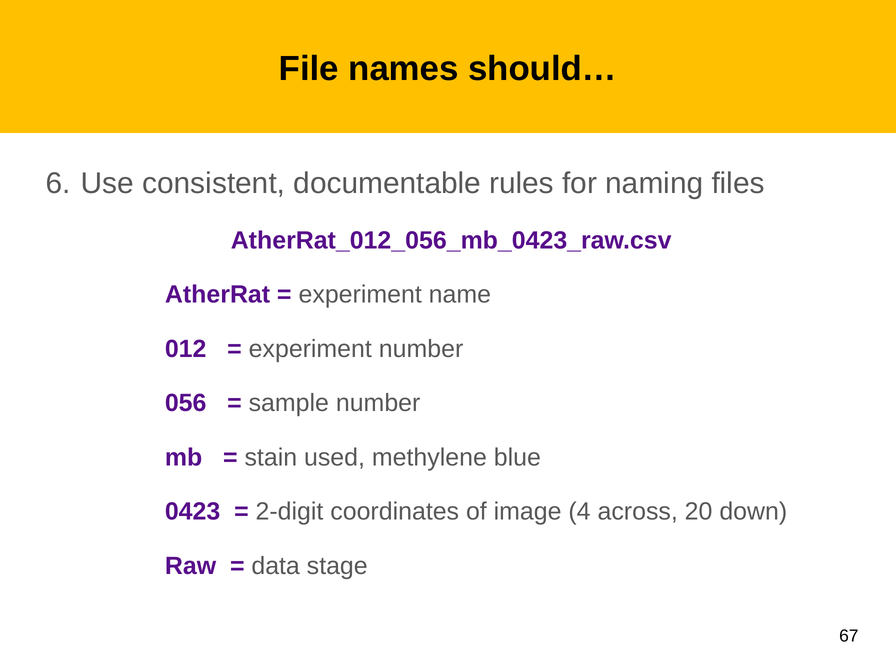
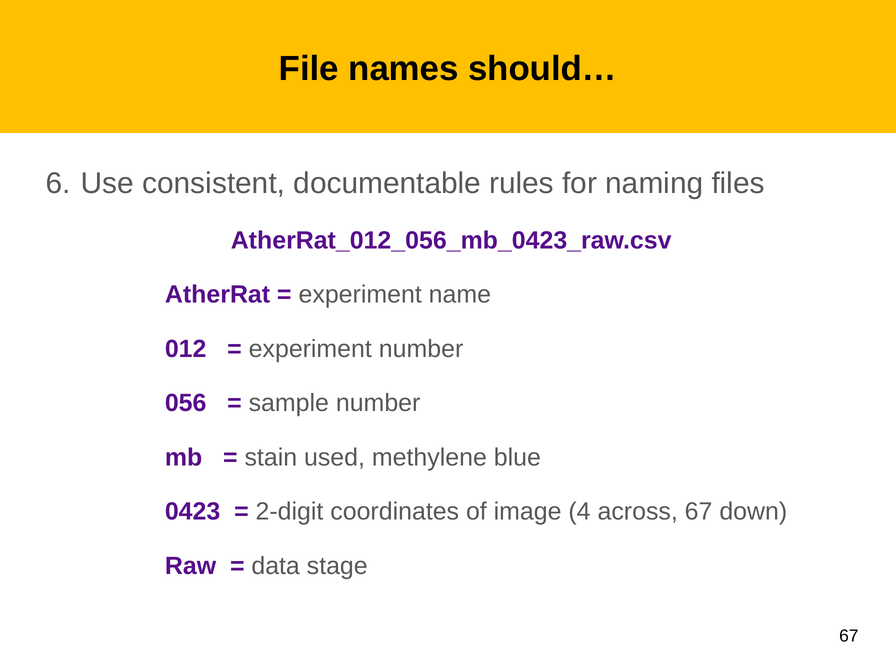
across 20: 20 -> 67
